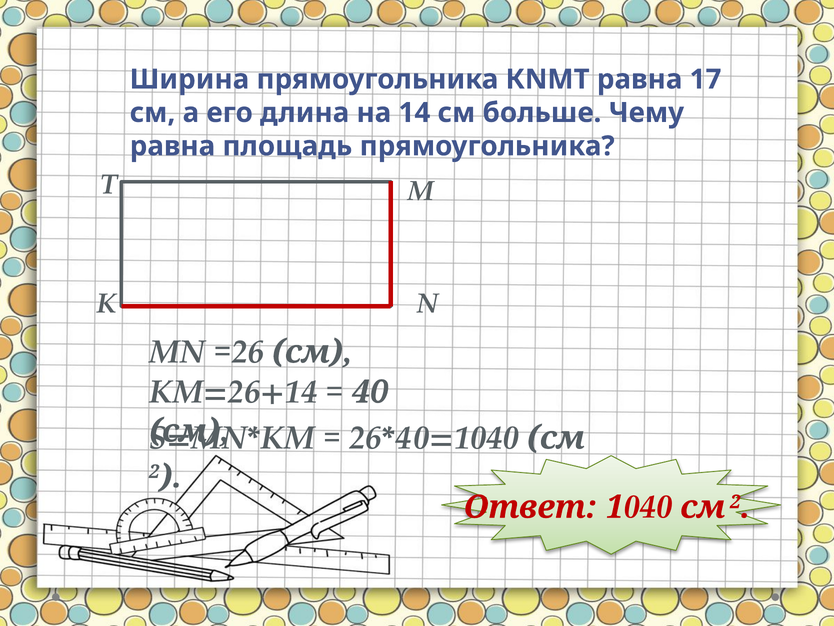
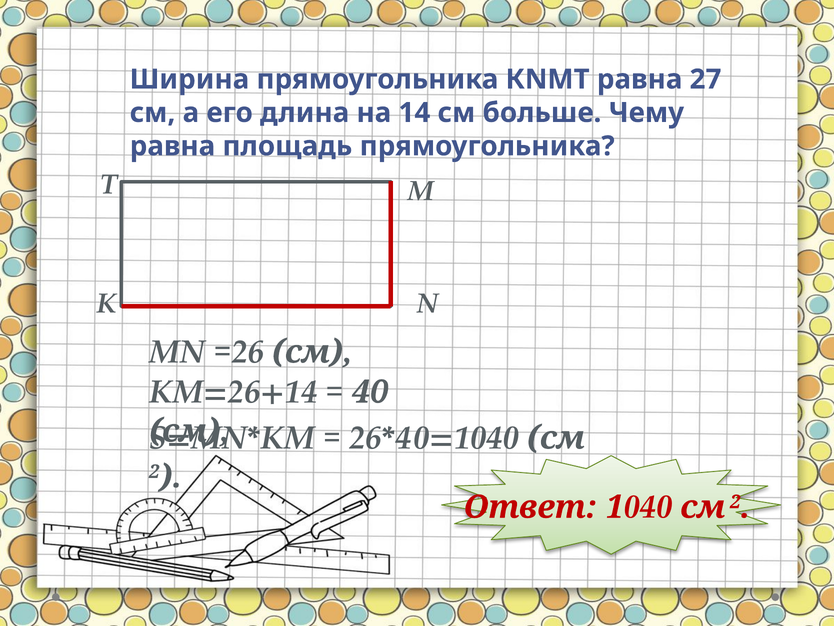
17: 17 -> 27
